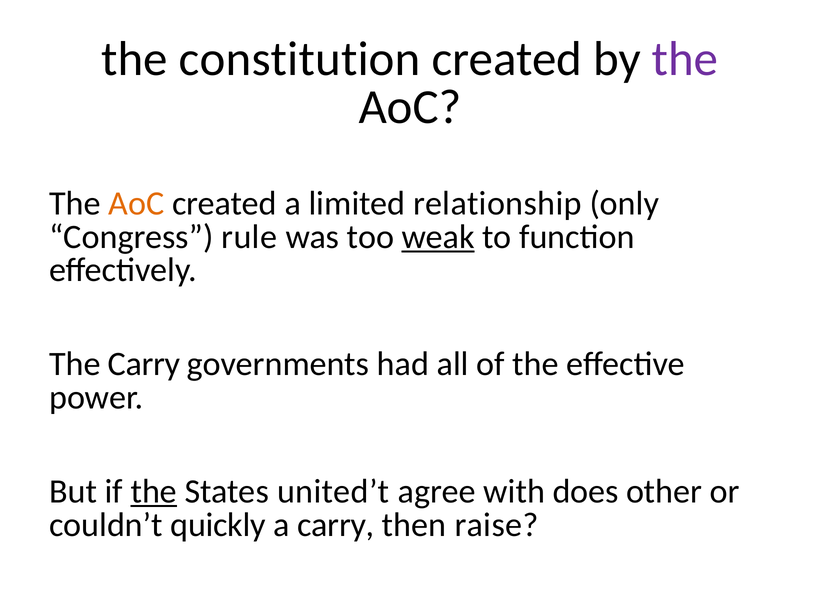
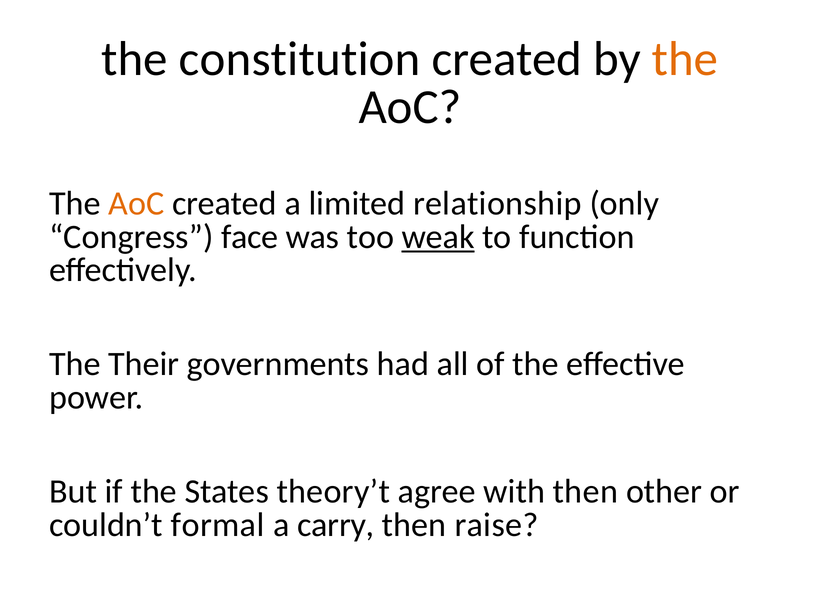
the at (685, 59) colour: purple -> orange
rule: rule -> face
The Carry: Carry -> Their
the at (154, 492) underline: present -> none
united’t: united’t -> theory’t
with does: does -> then
quickly: quickly -> formal
